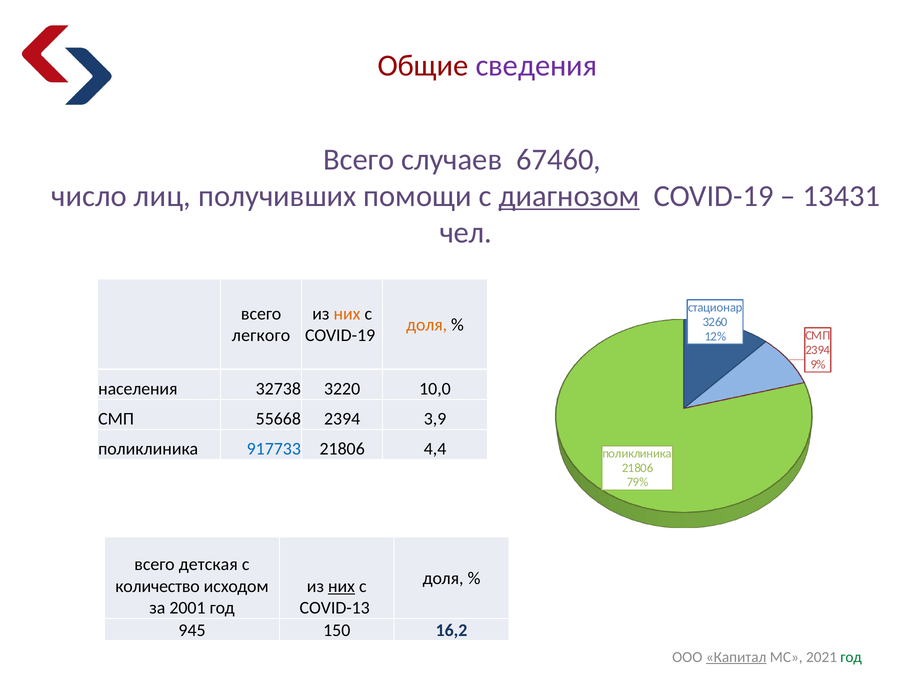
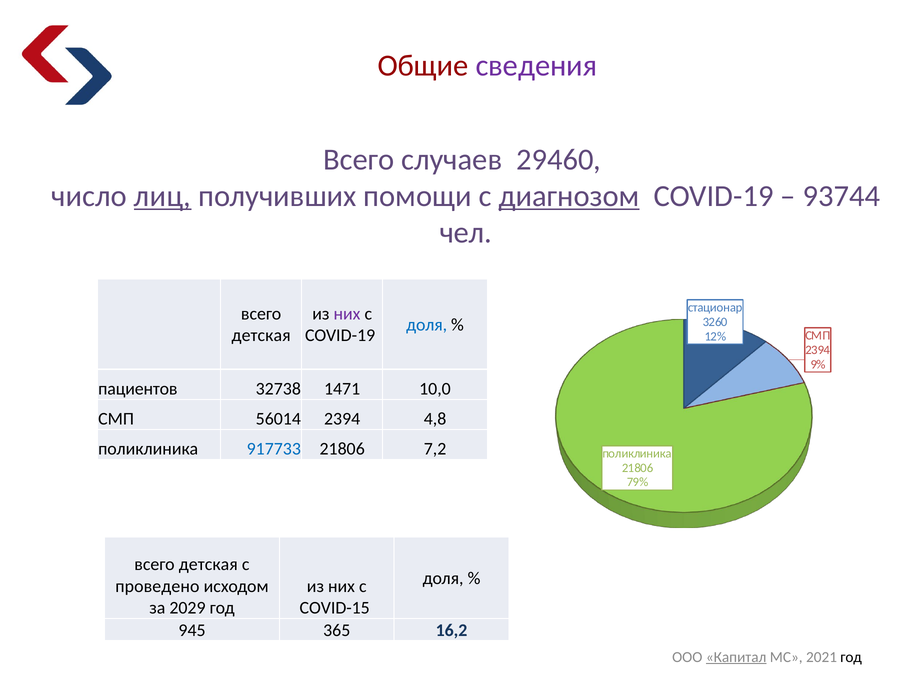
67460: 67460 -> 29460
лиц underline: none -> present
13431: 13431 -> 93744
них at (347, 314) colour: orange -> purple
доля at (427, 325) colour: orange -> blue
легкого at (261, 335): легкого -> детская
населения: населения -> пациентов
3220: 3220 -> 1471
55668: 55668 -> 56014
3,9: 3,9 -> 4,8
4,4: 4,4 -> 7,2
количество: количество -> проведено
них at (342, 586) underline: present -> none
2001: 2001 -> 2029
COVID-13: COVID-13 -> COVID-15
150: 150 -> 365
год at (851, 657) colour: green -> black
